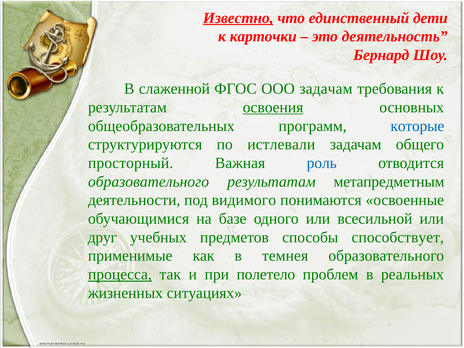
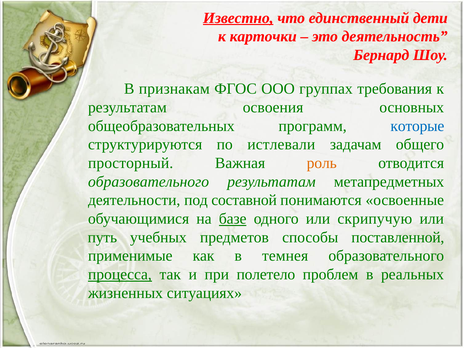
слаженной: слаженной -> признакам
ООО задачам: задачам -> группах
освоения underline: present -> none
роль colour: blue -> orange
метапредметным: метапредметным -> метапредметных
видимого: видимого -> составной
базе underline: none -> present
всесильной: всесильной -> скрипучую
друг: друг -> путь
способствует: способствует -> поставленной
